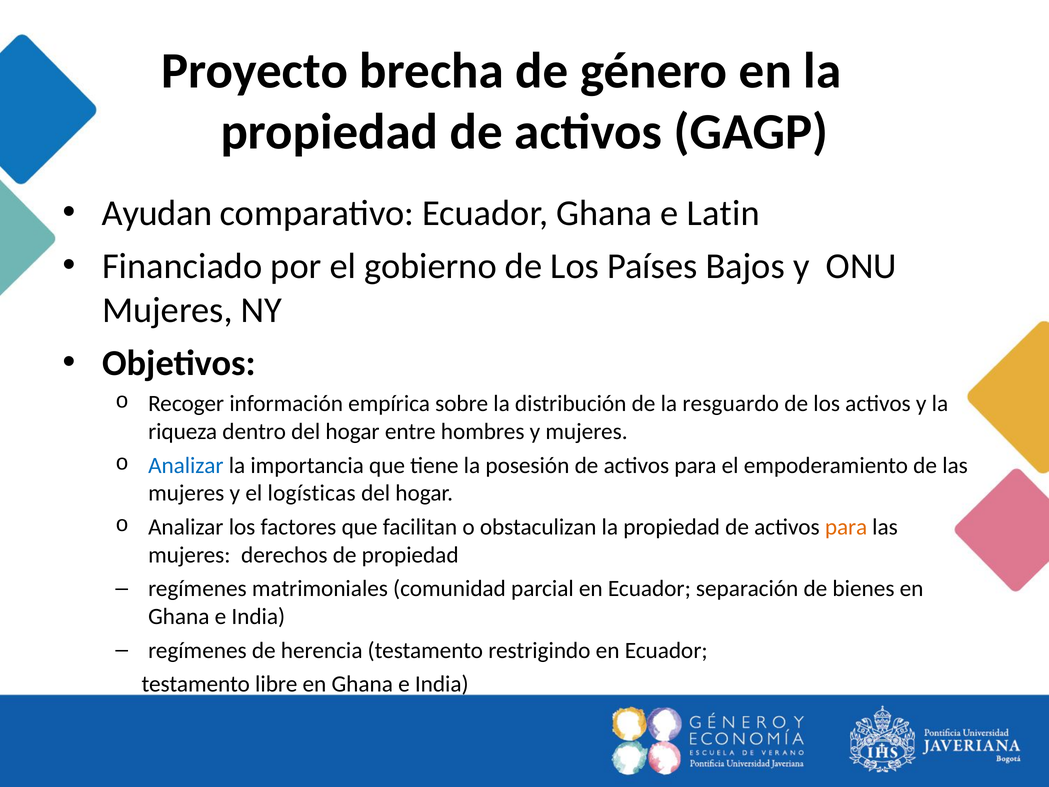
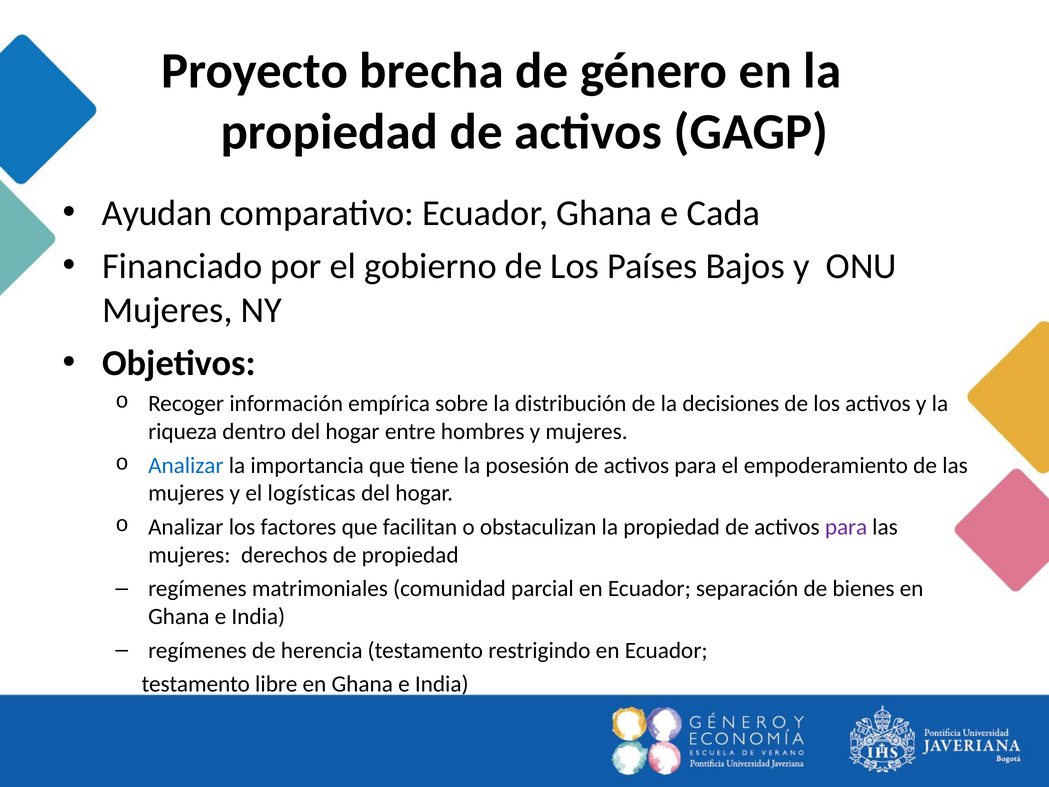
Latin: Latin -> Cada
resguardo: resguardo -> decisiones
para at (846, 527) colour: orange -> purple
